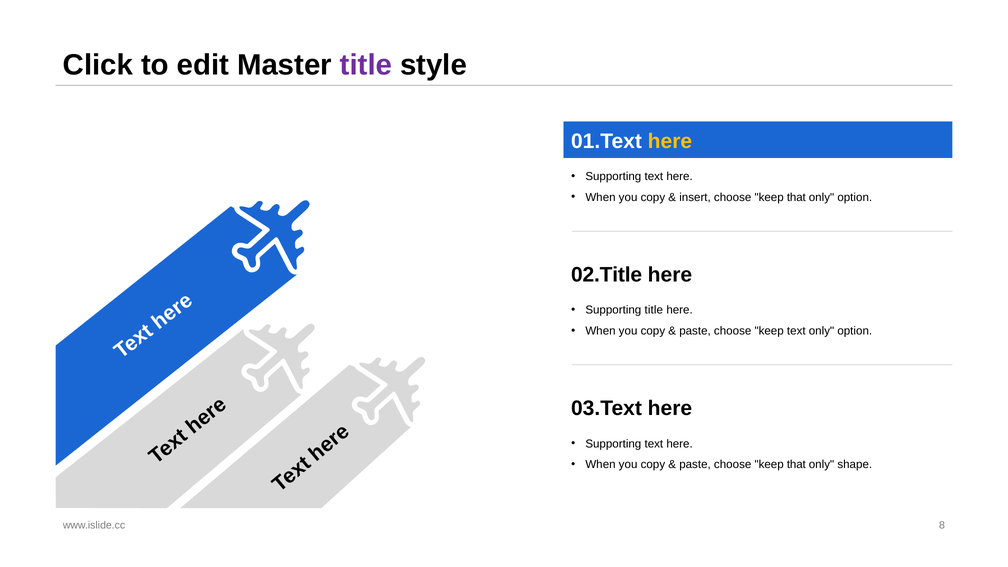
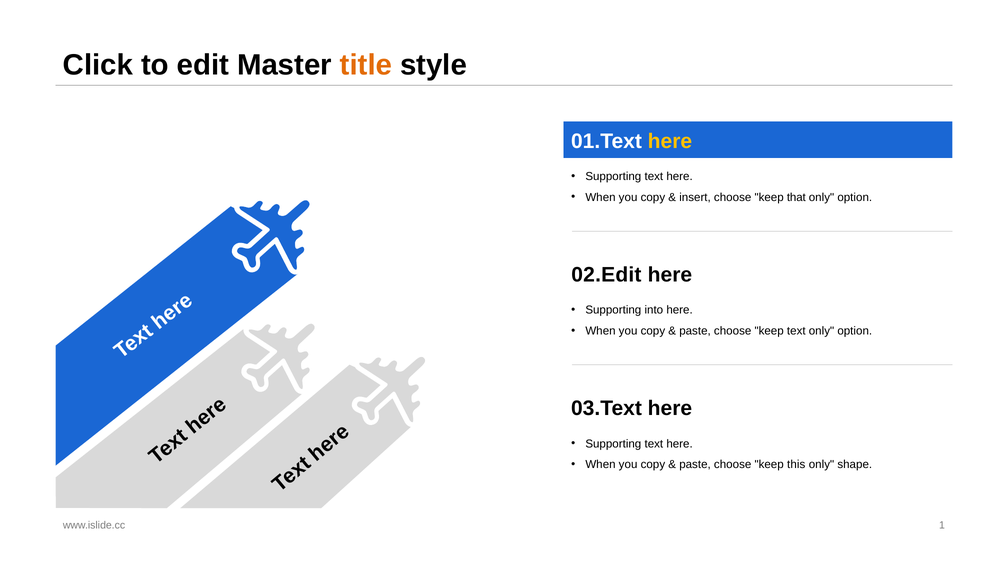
title at (366, 65) colour: purple -> orange
02.Title: 02.Title -> 02.Edit
Supporting title: title -> into
paste choose keep that: that -> this
8: 8 -> 1
